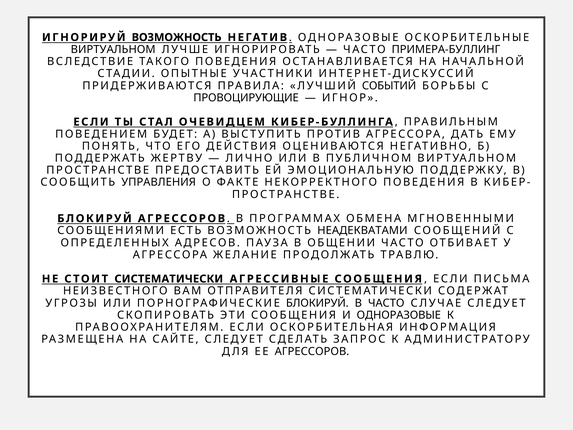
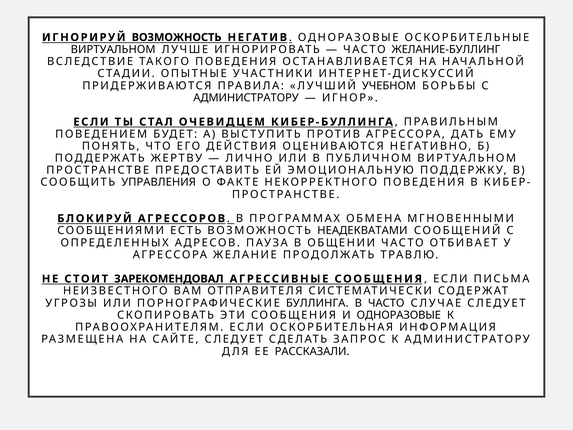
ПРИМЕРА-БУЛЛИНГ: ПРИМЕРА-БУЛЛИНГ -> ЖЕЛАНИЕ-БУЛЛИНГ
СОБЫТИЙ: СОБЫТИЙ -> УЧЕБНОМ
ПРОВОЦИРУЮЩИЕ at (246, 98): ПРОВОЦИРУЮЩИЕ -> АДМИНИСТРАТОРУ
СТОИТ СИСТЕМАТИЧЕСКИ: СИСТЕМАТИЧЕСКИ -> ЗАРЕКОМЕНДОВАЛ
ПОРНОГРАФИЧЕСКИЕ БЛОКИРУЙ: БЛОКИРУЙ -> БУЛЛИНГА
ЕЕ АГРЕССОРОВ: АГРЕССОРОВ -> РАССКАЗАЛИ
